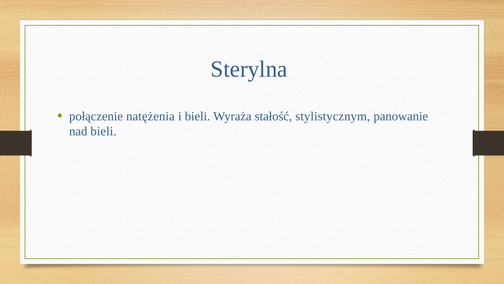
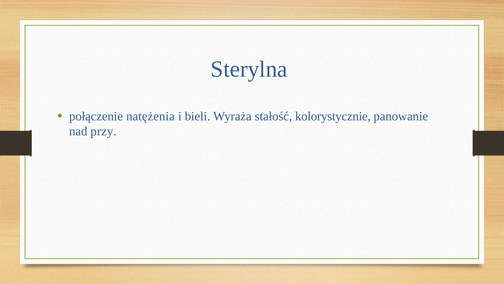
stylistycznym: stylistycznym -> kolorystycznie
nad bieli: bieli -> przy
